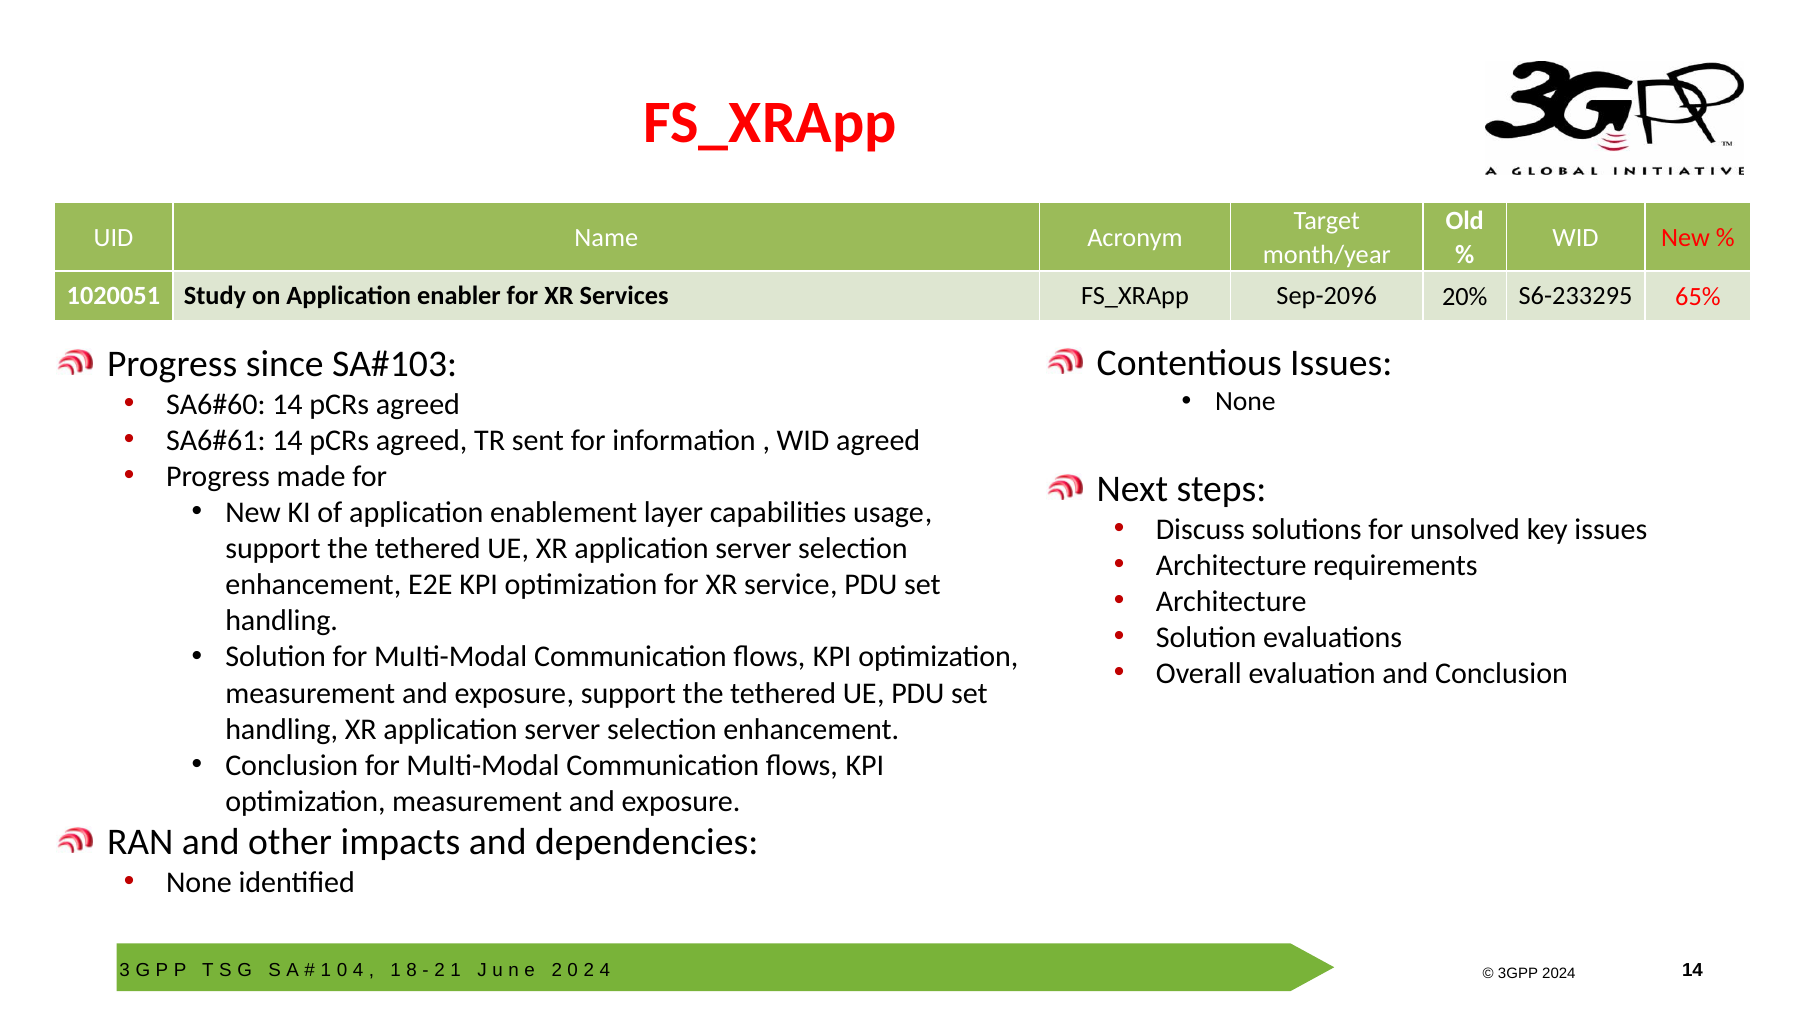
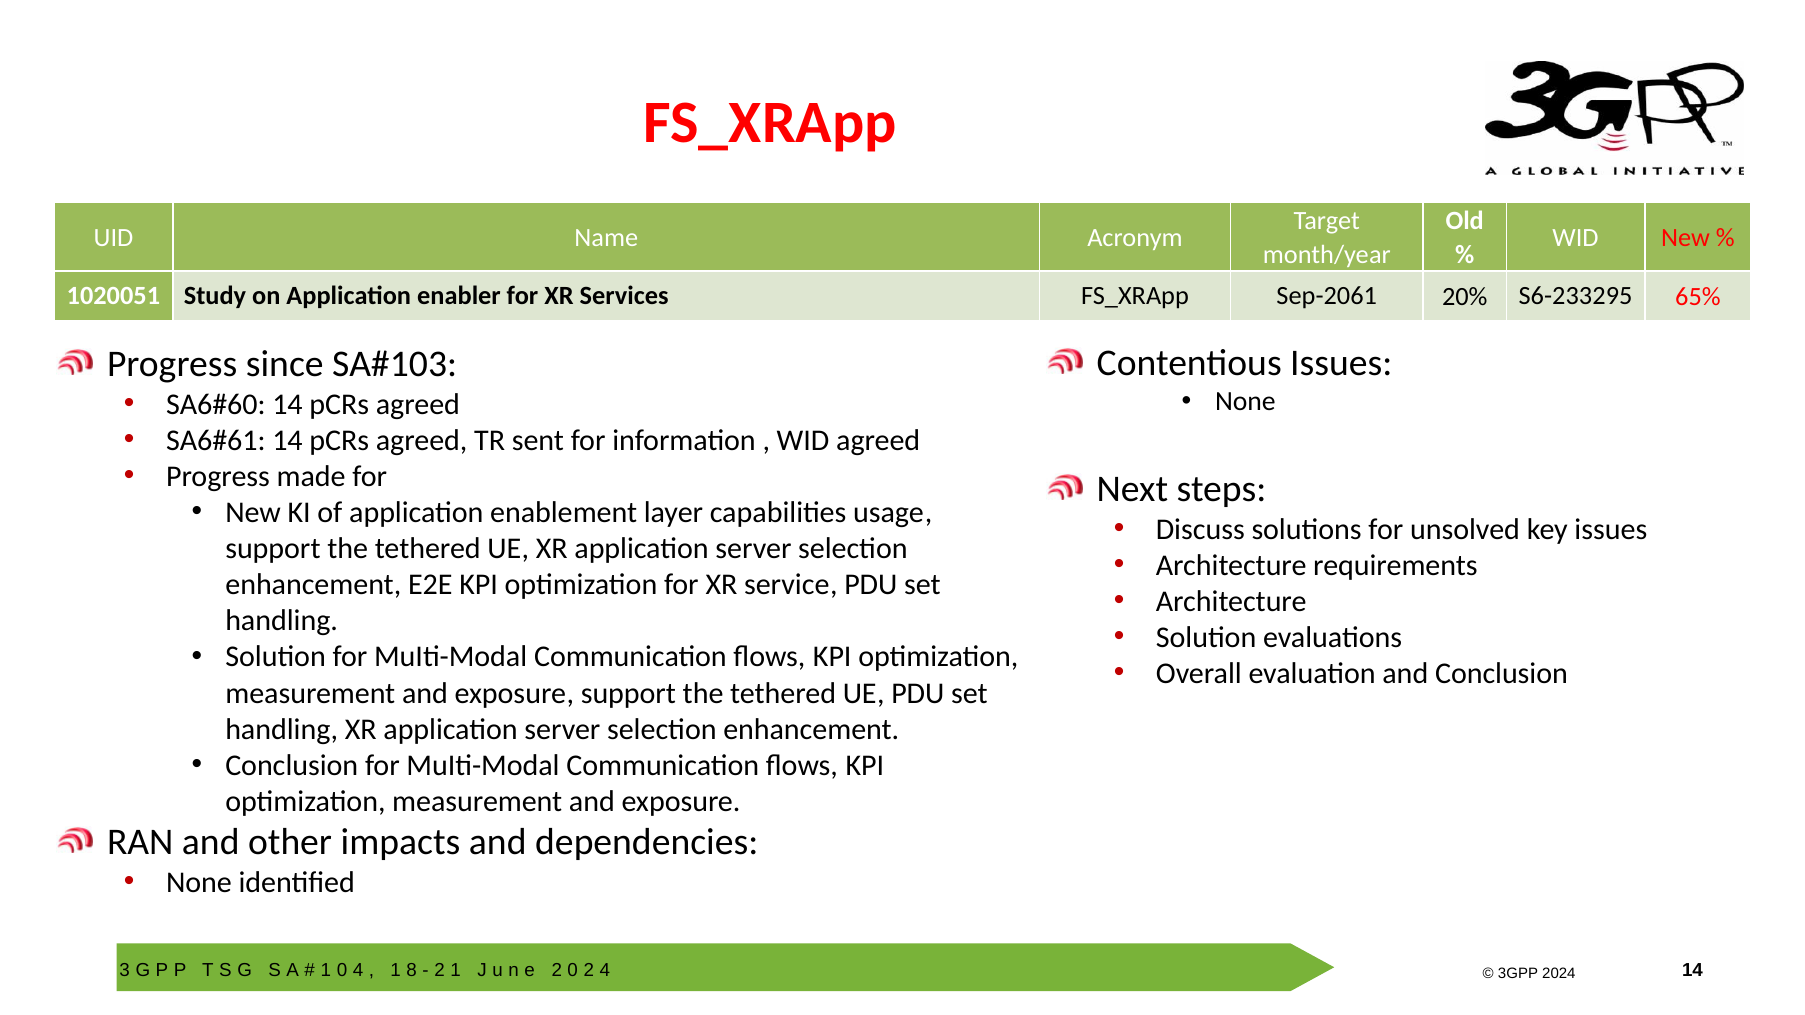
Sep-2096: Sep-2096 -> Sep-2061
